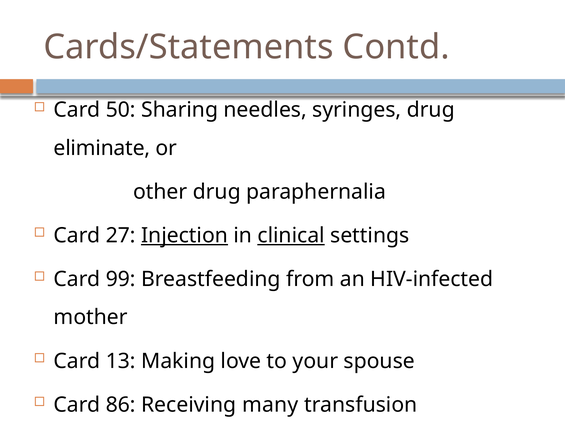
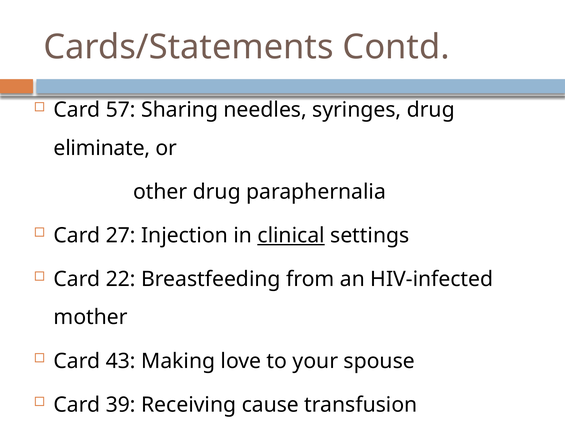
50: 50 -> 57
Injection underline: present -> none
99: 99 -> 22
13: 13 -> 43
86: 86 -> 39
many: many -> cause
